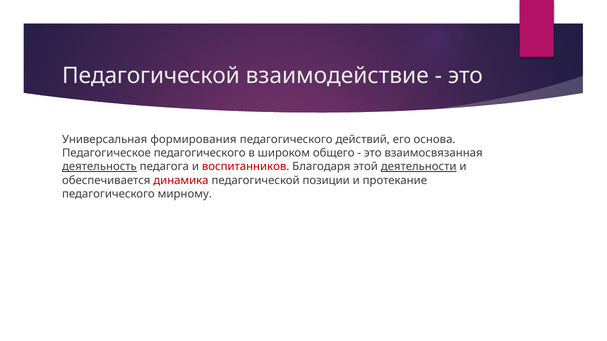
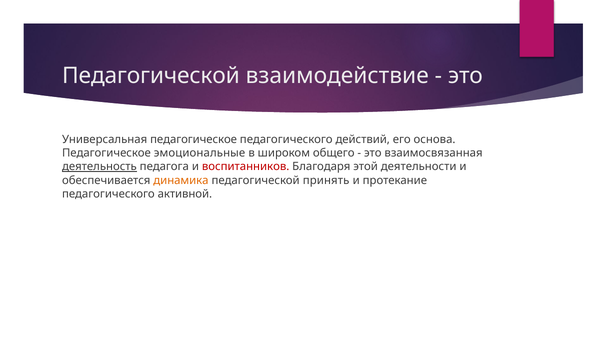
Универсальная формирования: формирования -> педагогическое
Педагогическое педагогического: педагогического -> эмоциональные
деятельности underline: present -> none
динамика colour: red -> orange
позиции: позиции -> принять
мирному: мирному -> активной
